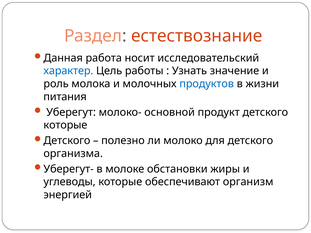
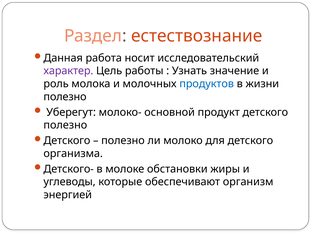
характер colour: blue -> purple
питания at (65, 97): питания -> полезно
которые at (65, 125): которые -> полезно
Уберегут-: Уберегут- -> Детского-
